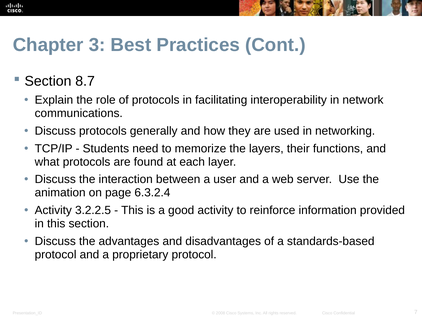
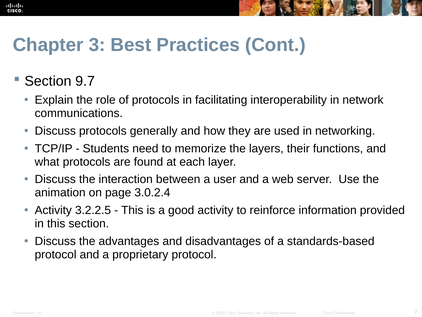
8.7: 8.7 -> 9.7
6.3.2.4: 6.3.2.4 -> 3.0.2.4
